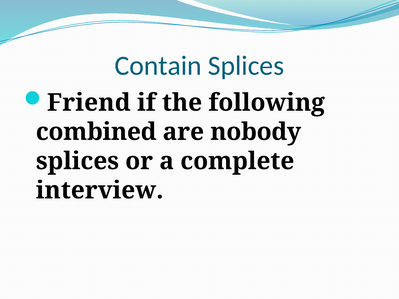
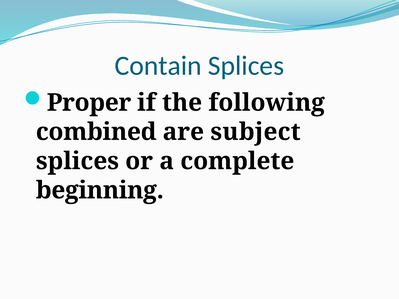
Friend: Friend -> Proper
nobody: nobody -> subject
interview: interview -> beginning
